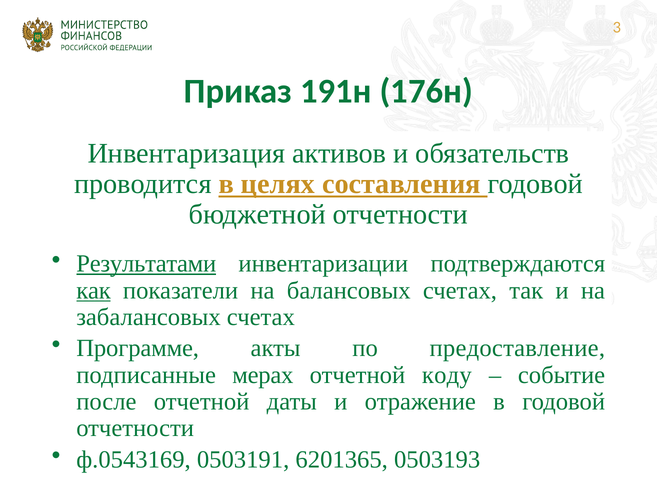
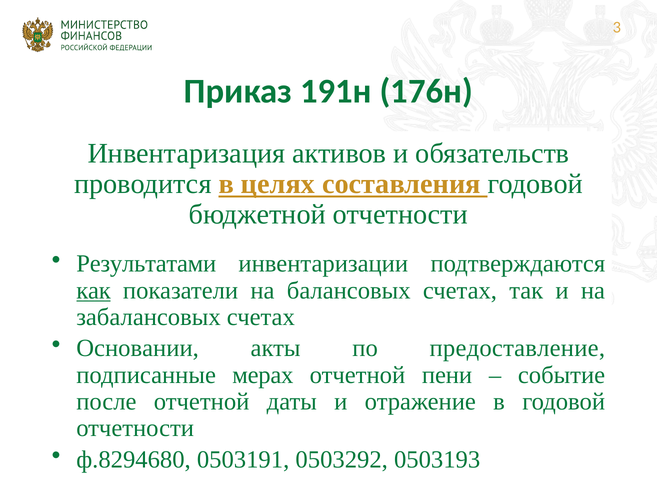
Результатами underline: present -> none
Программе: Программе -> Основании
коду: коду -> пени
ф.0543169: ф.0543169 -> ф.8294680
6201365: 6201365 -> 0503292
